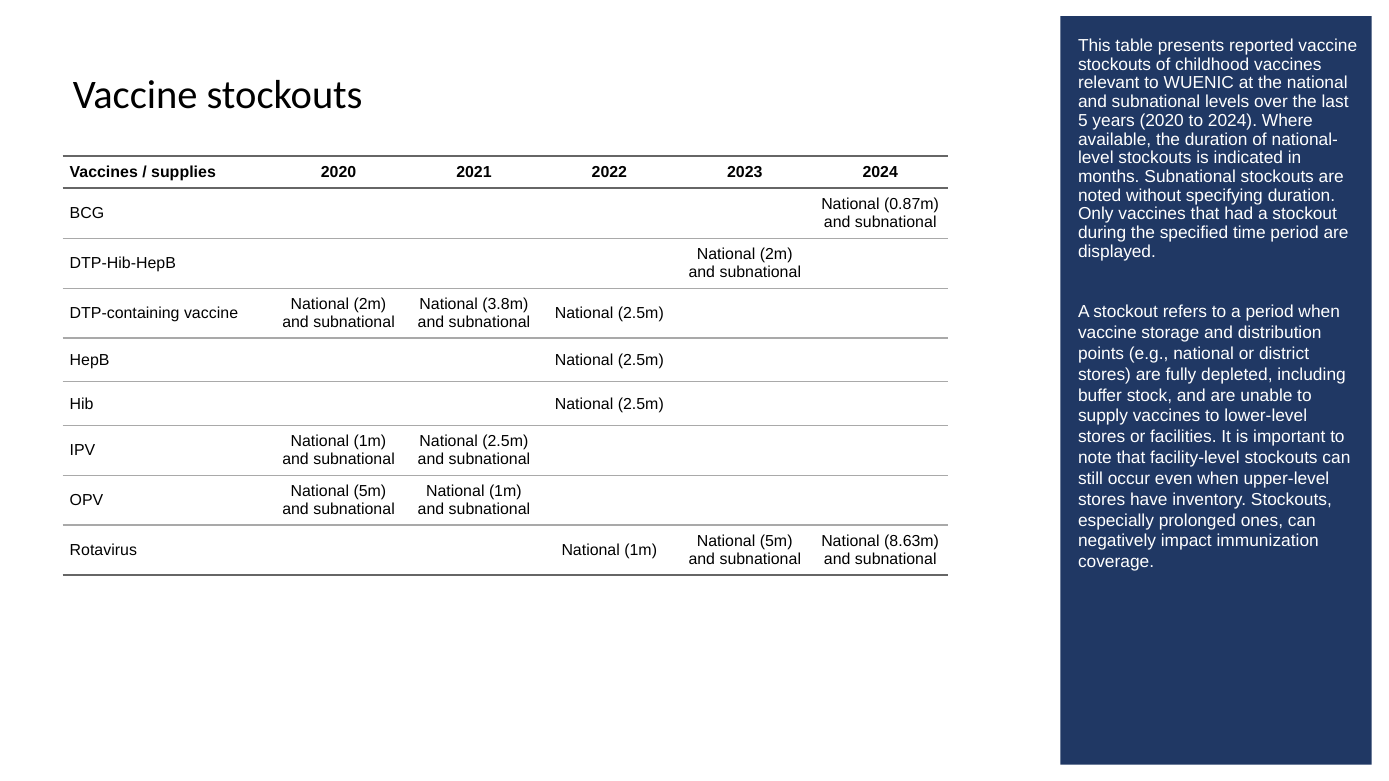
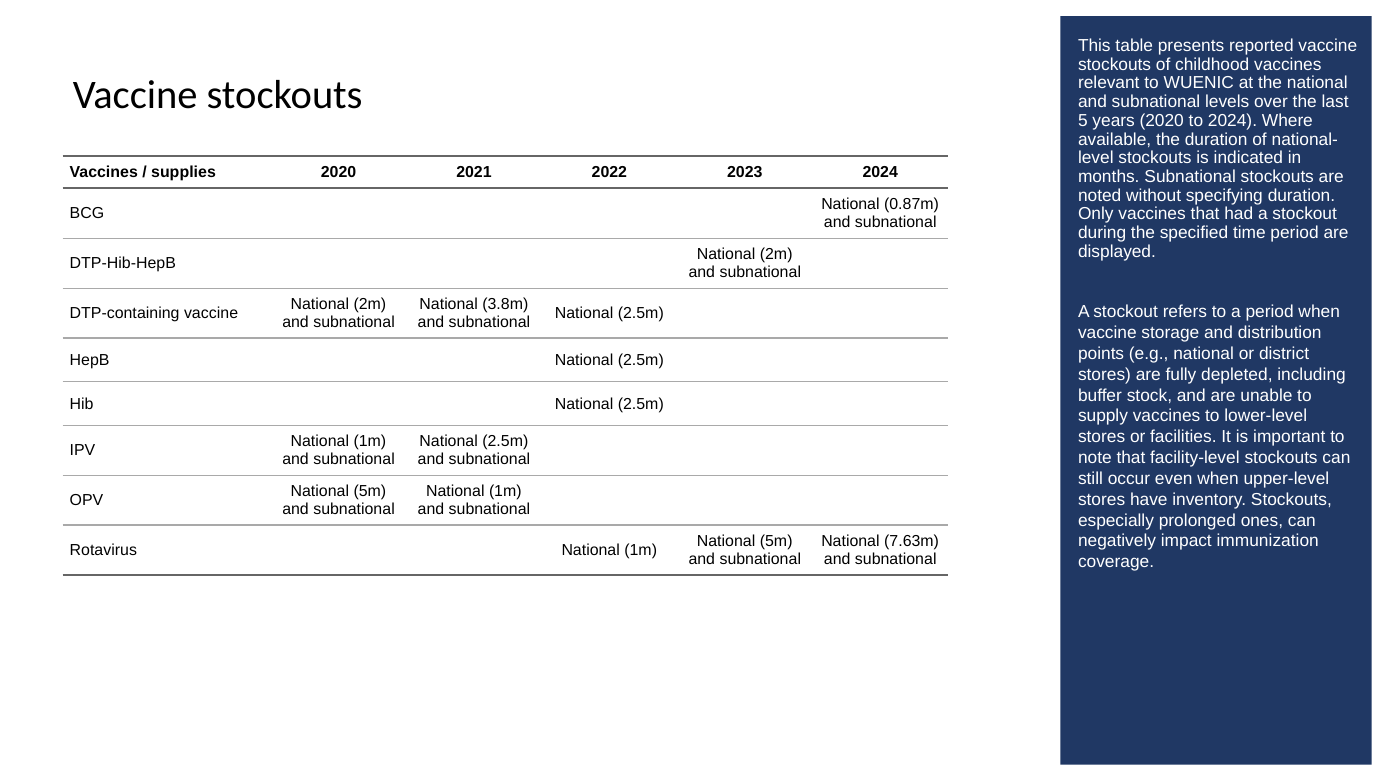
8.63m: 8.63m -> 7.63m
